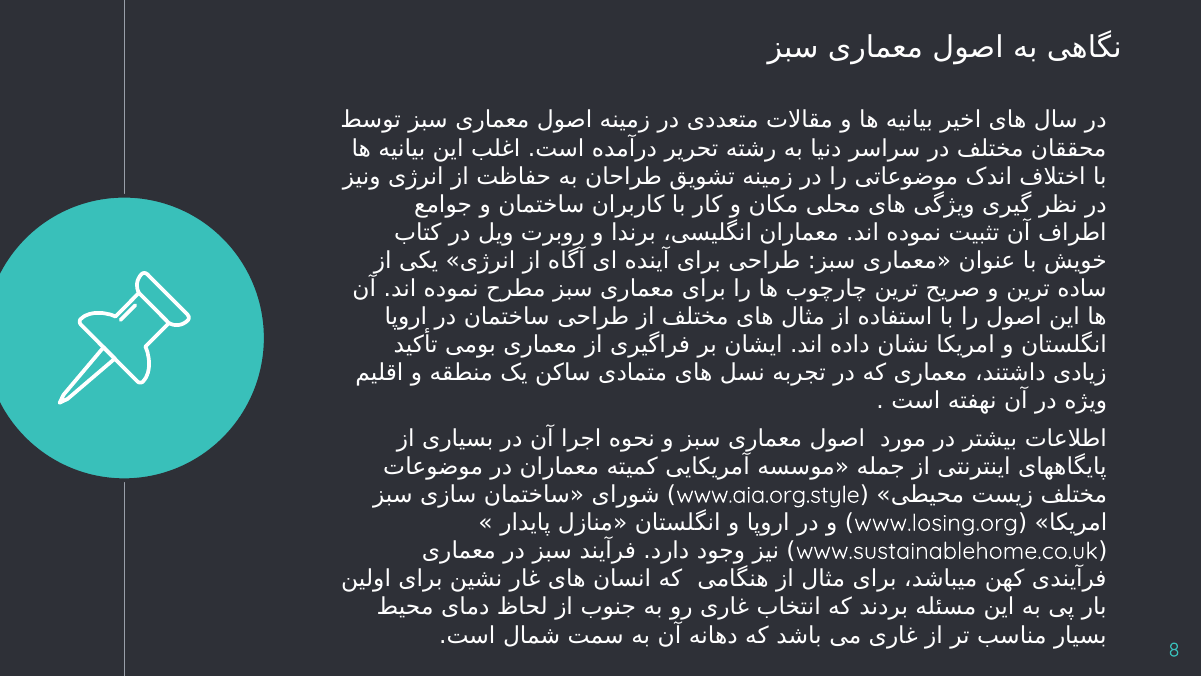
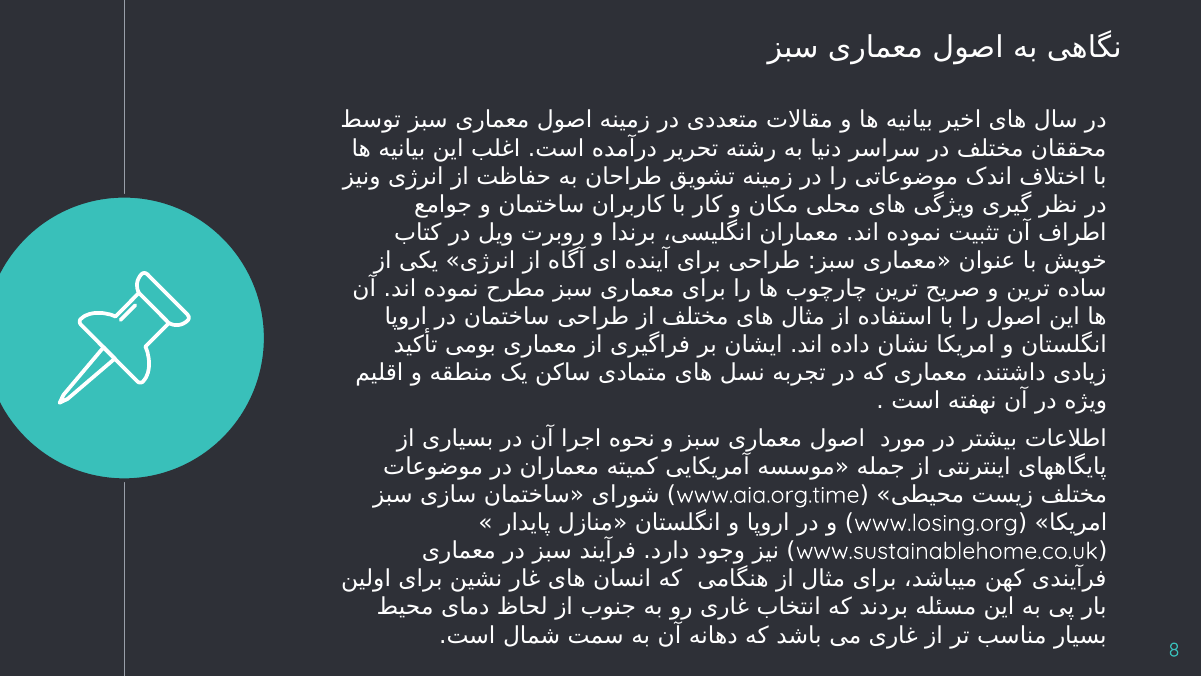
www.aia.org.style: www.aia.org.style -> www.aia.org.time
